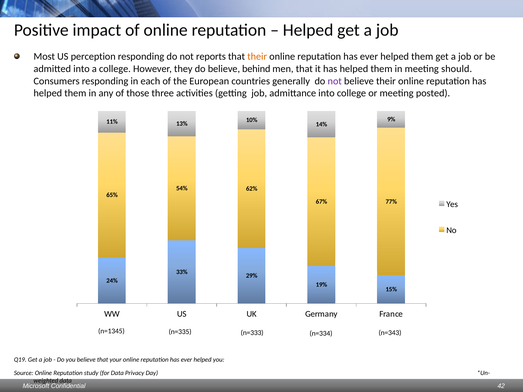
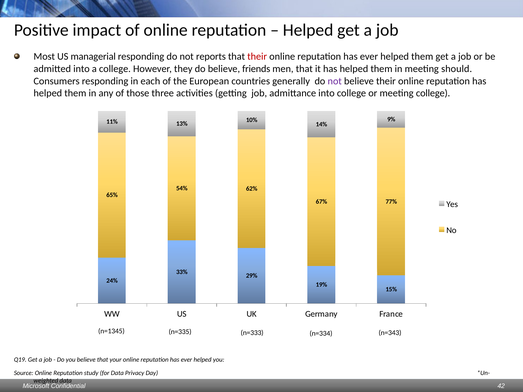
perception: perception -> managerial
their at (257, 57) colour: orange -> red
behind: behind -> friends
meeting posted: posted -> college
